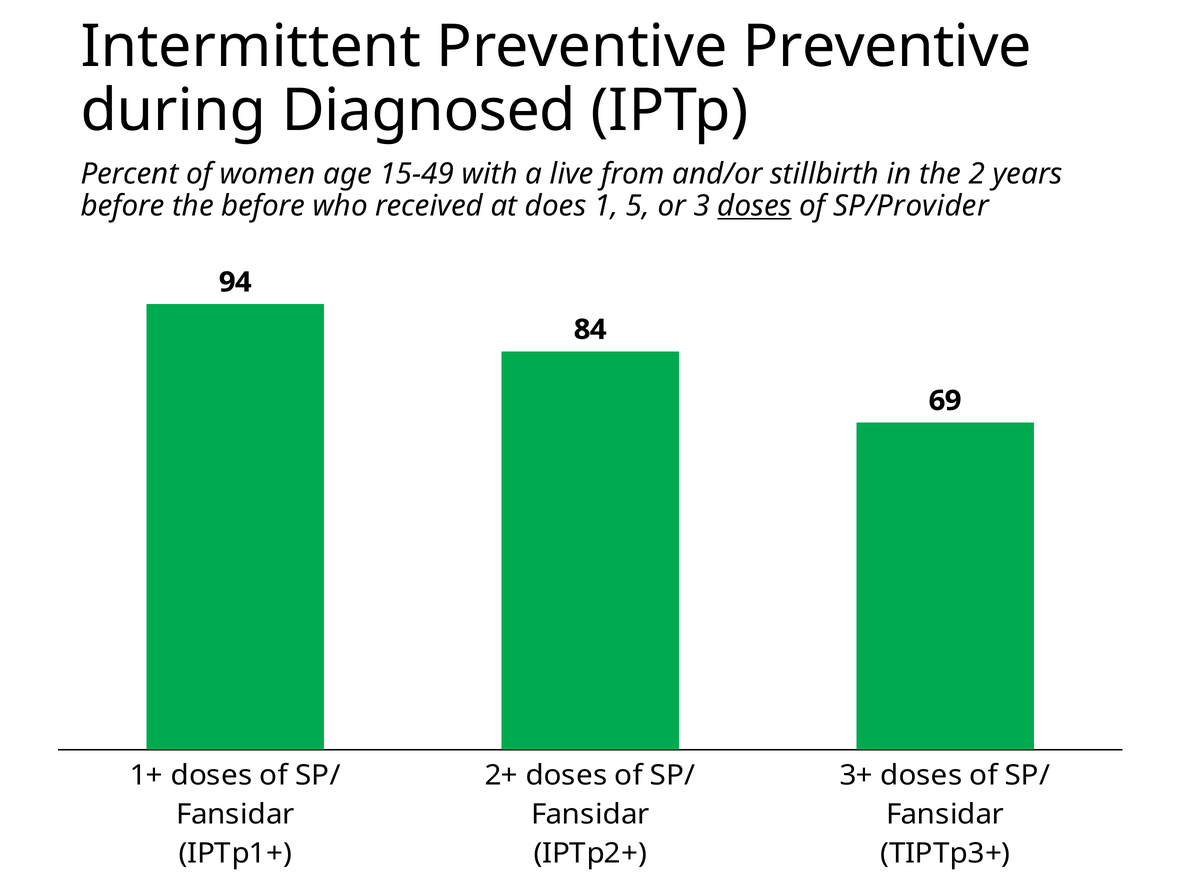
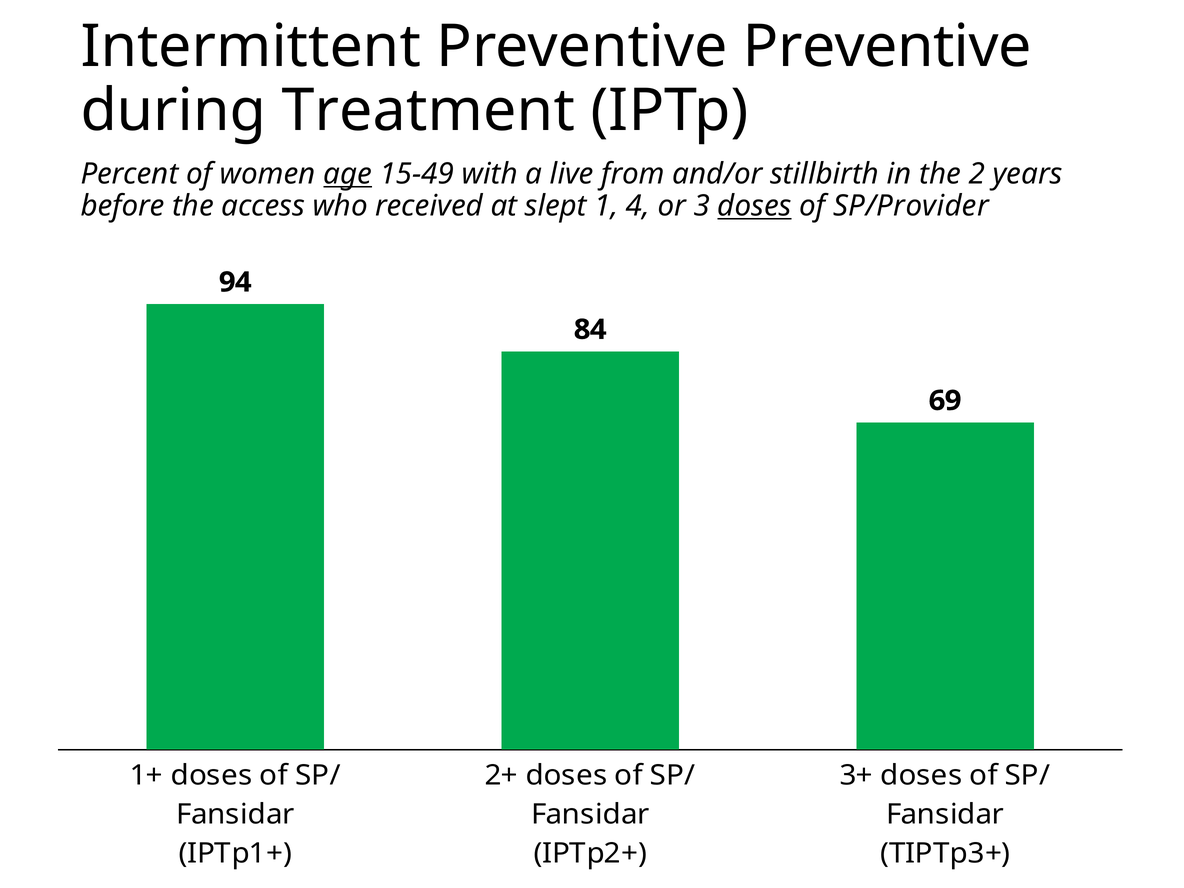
Diagnosed: Diagnosed -> Treatment
age underline: none -> present
the before: before -> access
does: does -> slept
5: 5 -> 4
